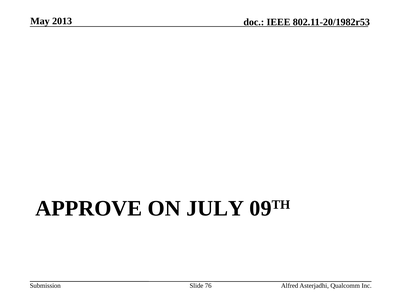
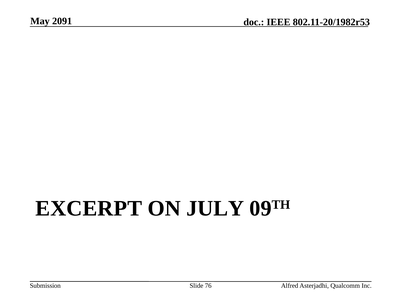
2013: 2013 -> 2091
APPROVE: APPROVE -> EXCERPT
